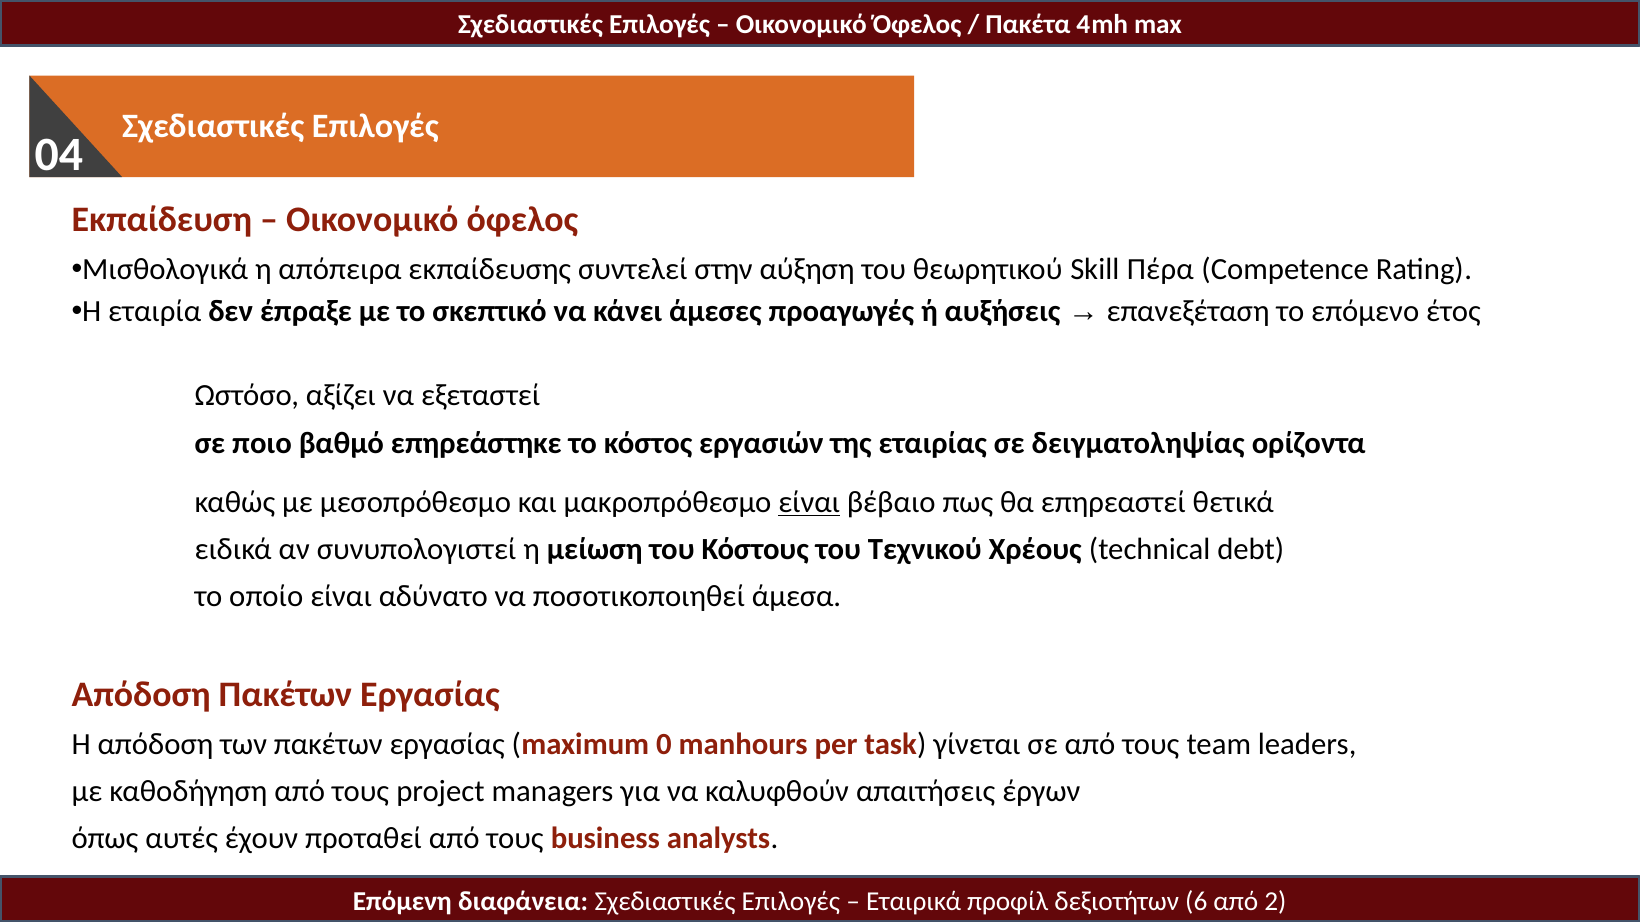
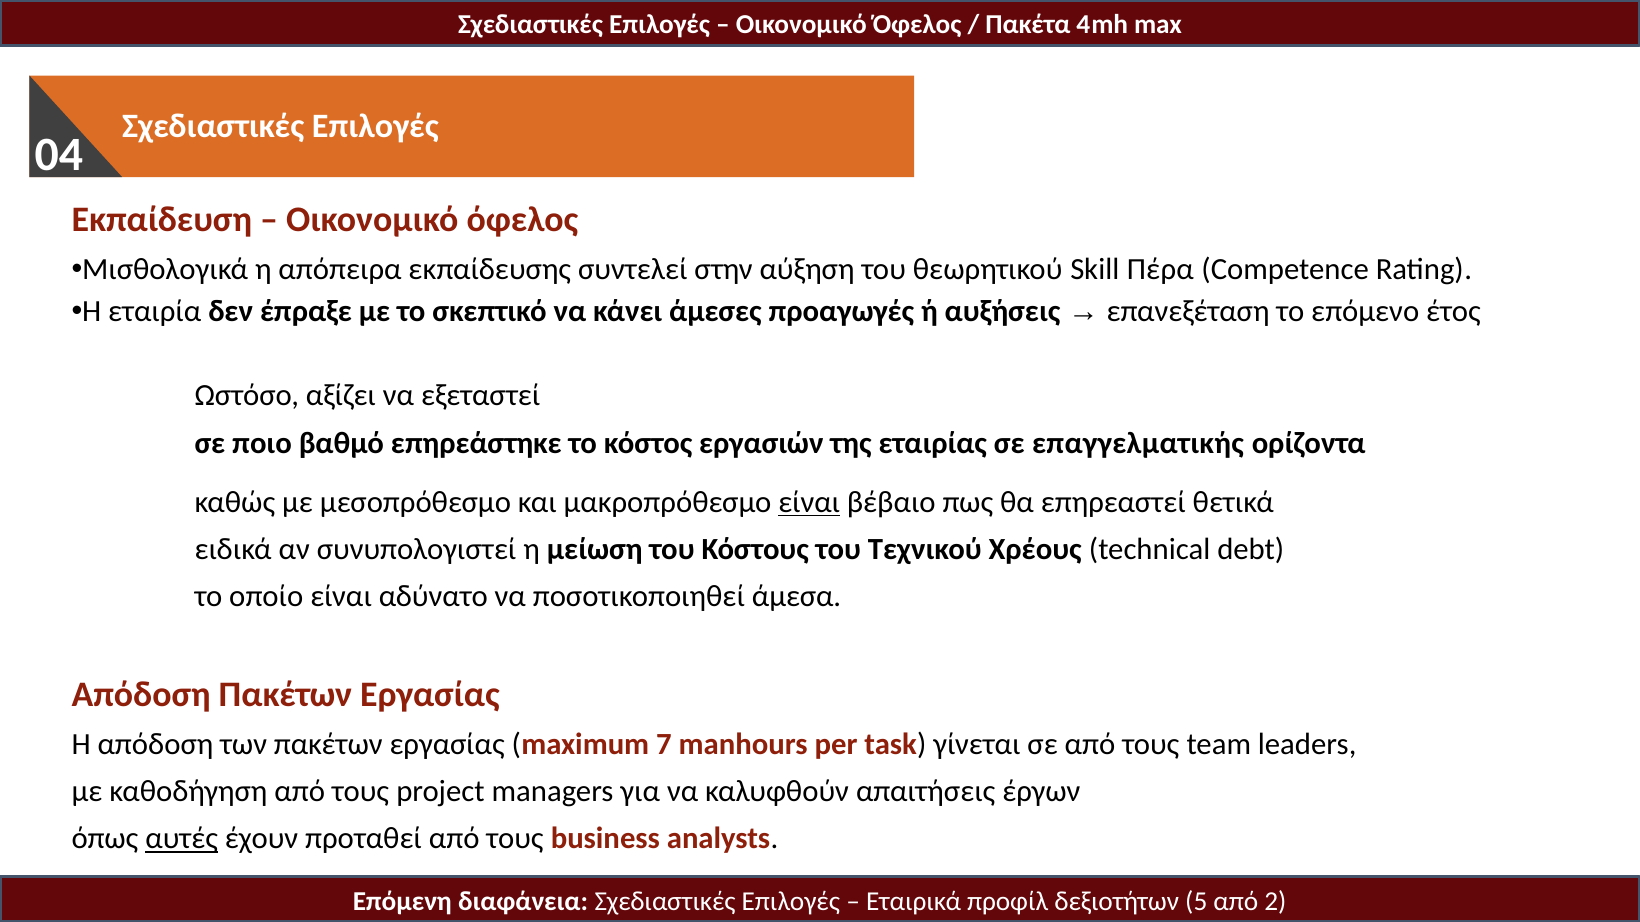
δειγματοληψίας: δειγματοληψίας -> επαγγελματικής
0: 0 -> 7
αυτές underline: none -> present
6: 6 -> 5
